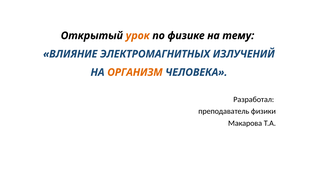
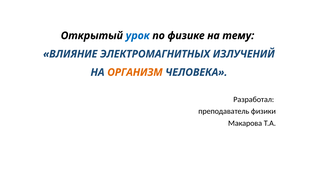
урок colour: orange -> blue
